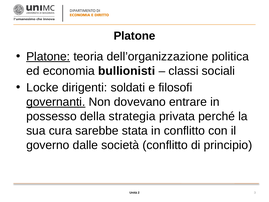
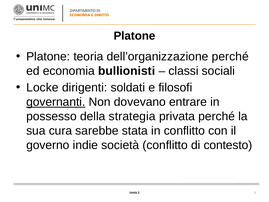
Platone at (48, 56) underline: present -> none
dell’organizzazione politica: politica -> perché
dalle: dalle -> indie
principio: principio -> contesto
